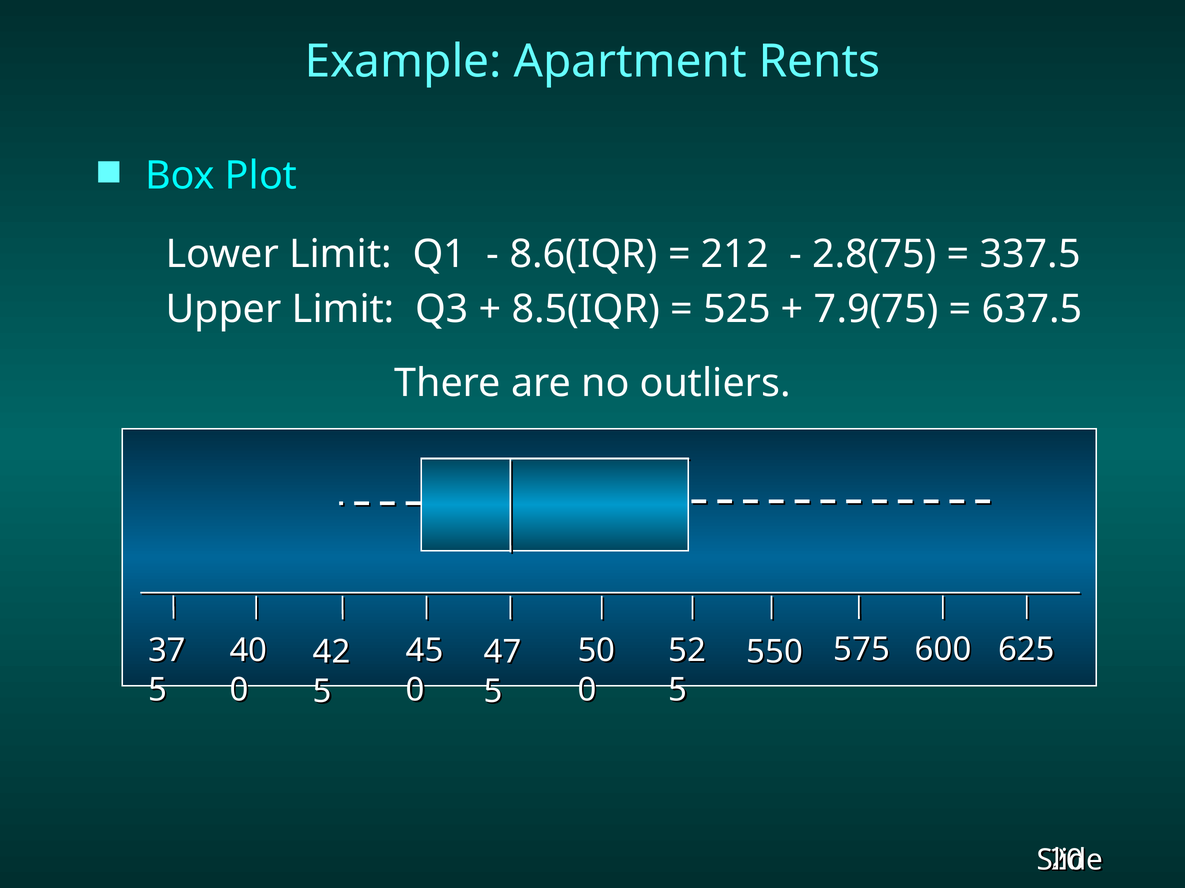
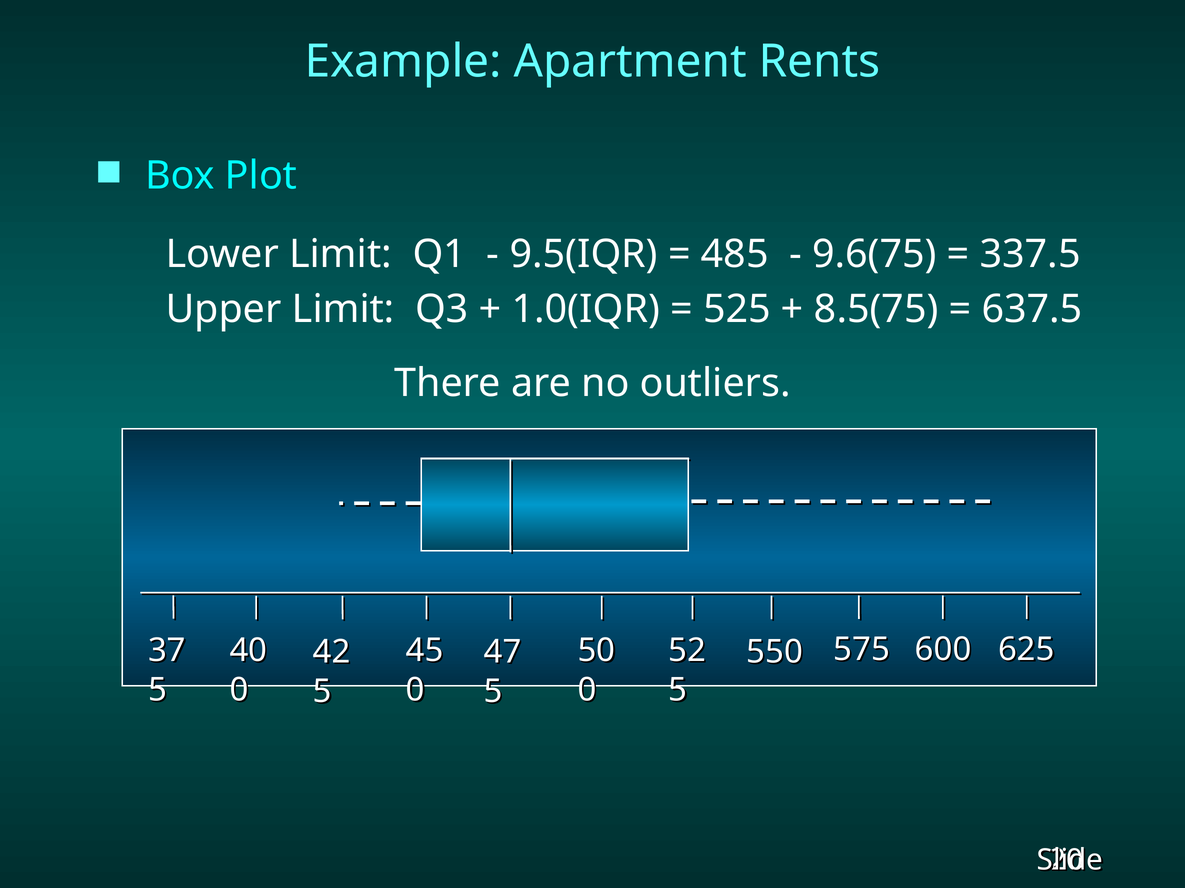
8.6(IQR: 8.6(IQR -> 9.5(IQR
212: 212 -> 485
2.8(75: 2.8(75 -> 9.6(75
8.5(IQR: 8.5(IQR -> 1.0(IQR
7.9(75: 7.9(75 -> 8.5(75
